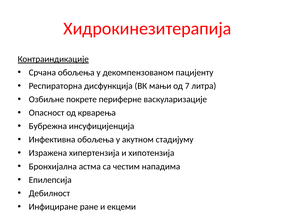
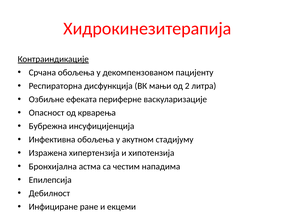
7: 7 -> 2
покрете: покрете -> ефеката
